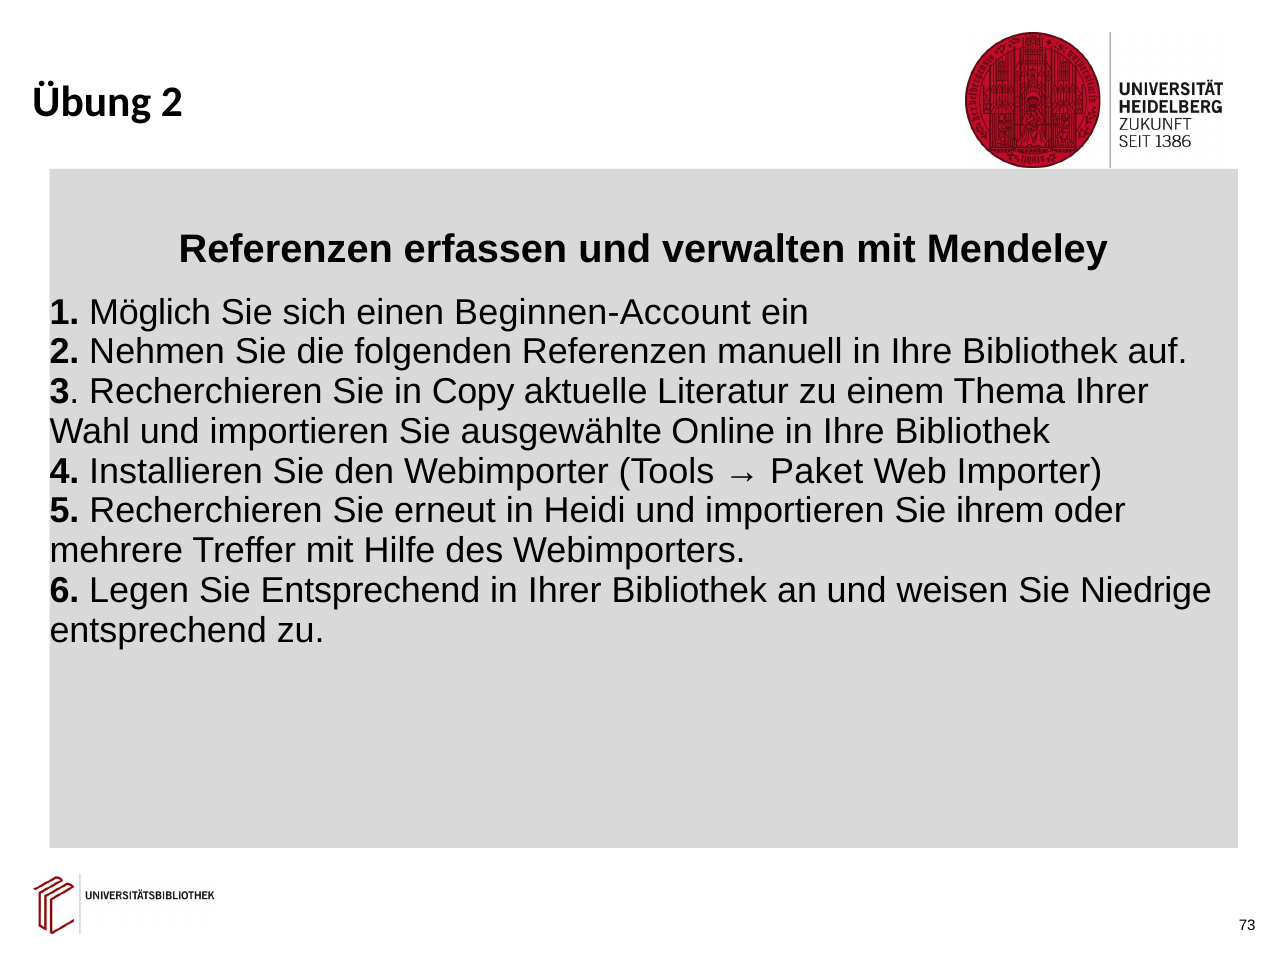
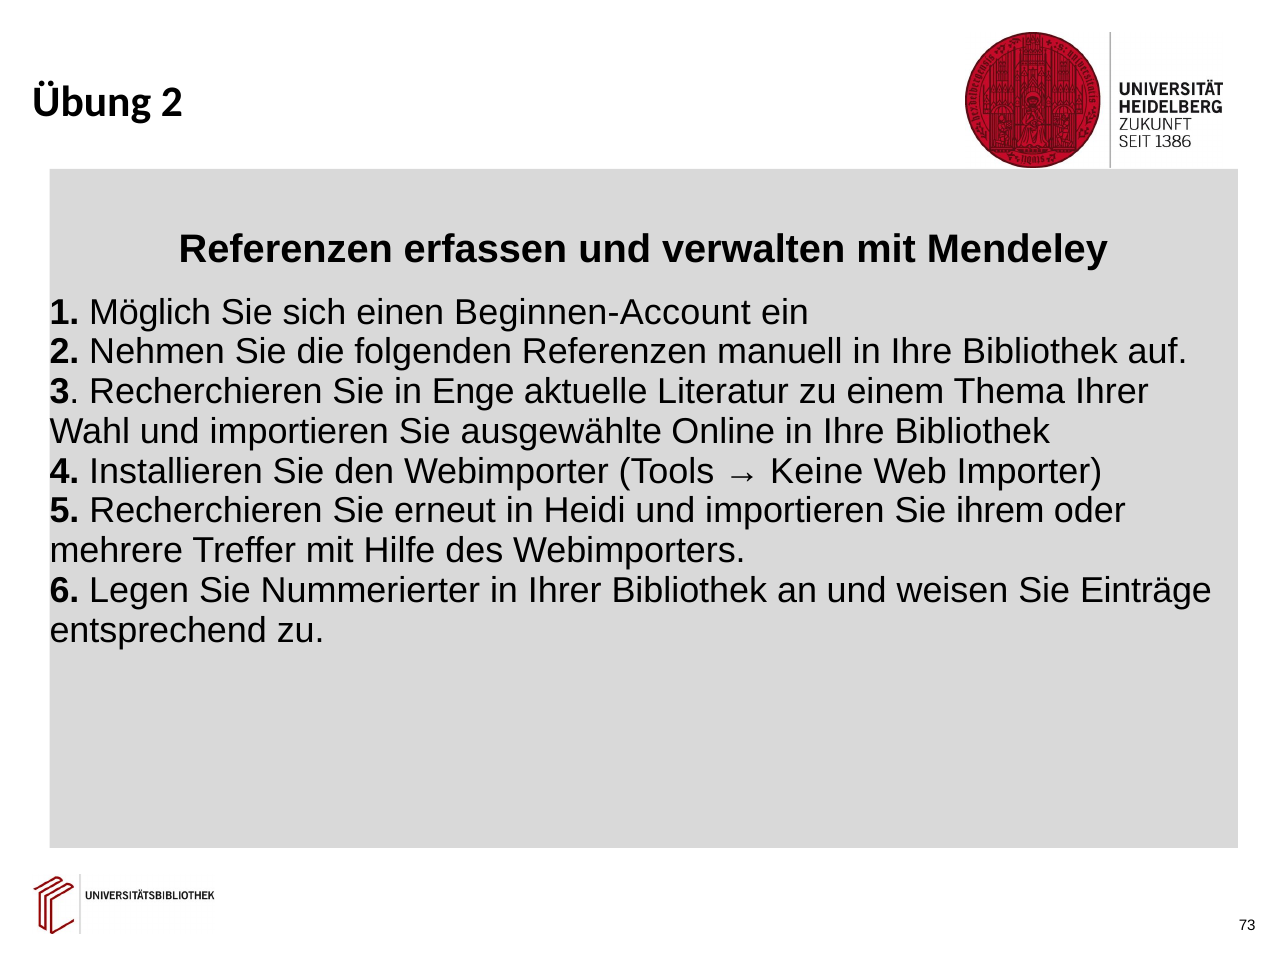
Copy: Copy -> Enge
Paket: Paket -> Keine
Sie Entsprechend: Entsprechend -> Nummerierter
Niedrige: Niedrige -> Einträge
